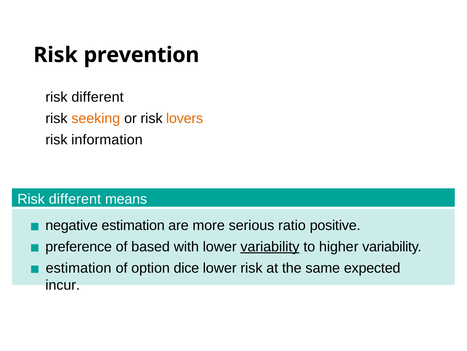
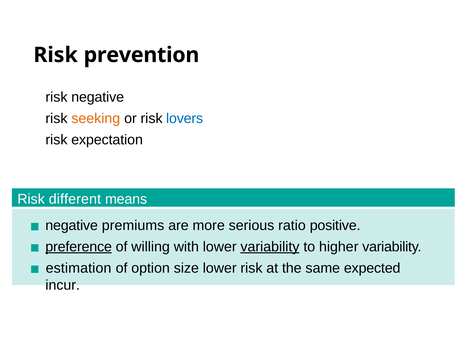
different at (98, 97): different -> negative
lovers colour: orange -> blue
information: information -> expectation
negative estimation: estimation -> premiums
preference underline: none -> present
based: based -> willing
dice: dice -> size
